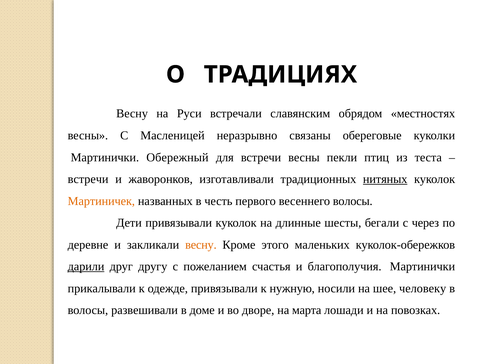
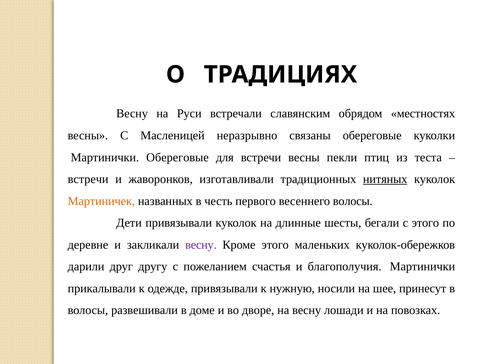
Мартинички Обережный: Обережный -> Обереговые
с через: через -> этого
весну at (201, 245) colour: orange -> purple
дарили underline: present -> none
человеку: человеку -> принесут
на марта: марта -> весну
